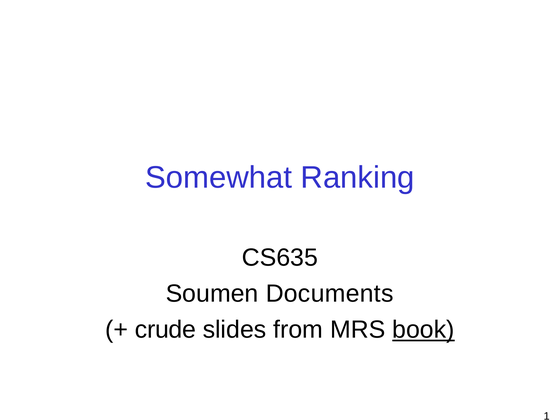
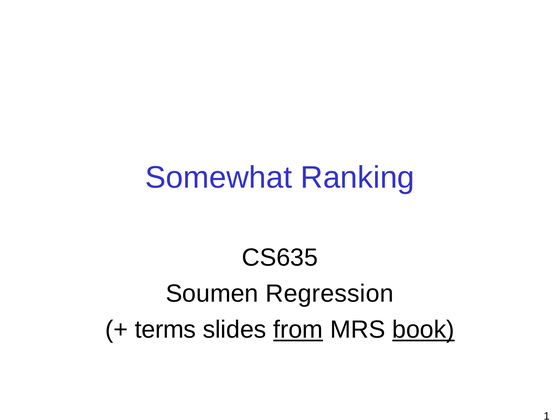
Documents: Documents -> Regression
crude: crude -> terms
from underline: none -> present
